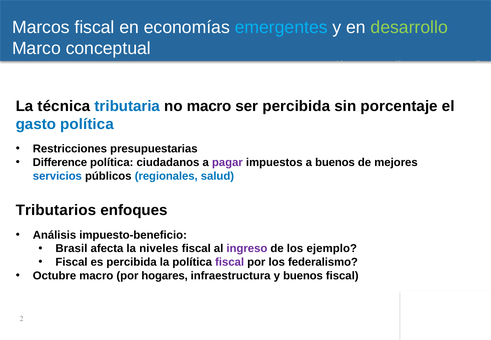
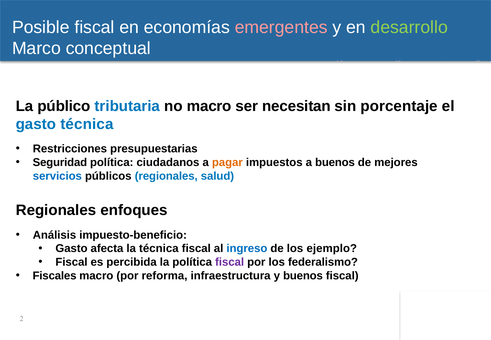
Marcos: Marcos -> Posible
emergentes colour: light blue -> pink
técnica: técnica -> público
ser percibida: percibida -> necesitan
gasto política: política -> técnica
Difference: Difference -> Seguridad
pagar colour: purple -> orange
Tributarios at (56, 210): Tributarios -> Regionales
Brasil at (71, 248): Brasil -> Gasto
la niveles: niveles -> técnica
ingreso colour: purple -> blue
Octubre: Octubre -> Fiscales
hogares: hogares -> reforma
